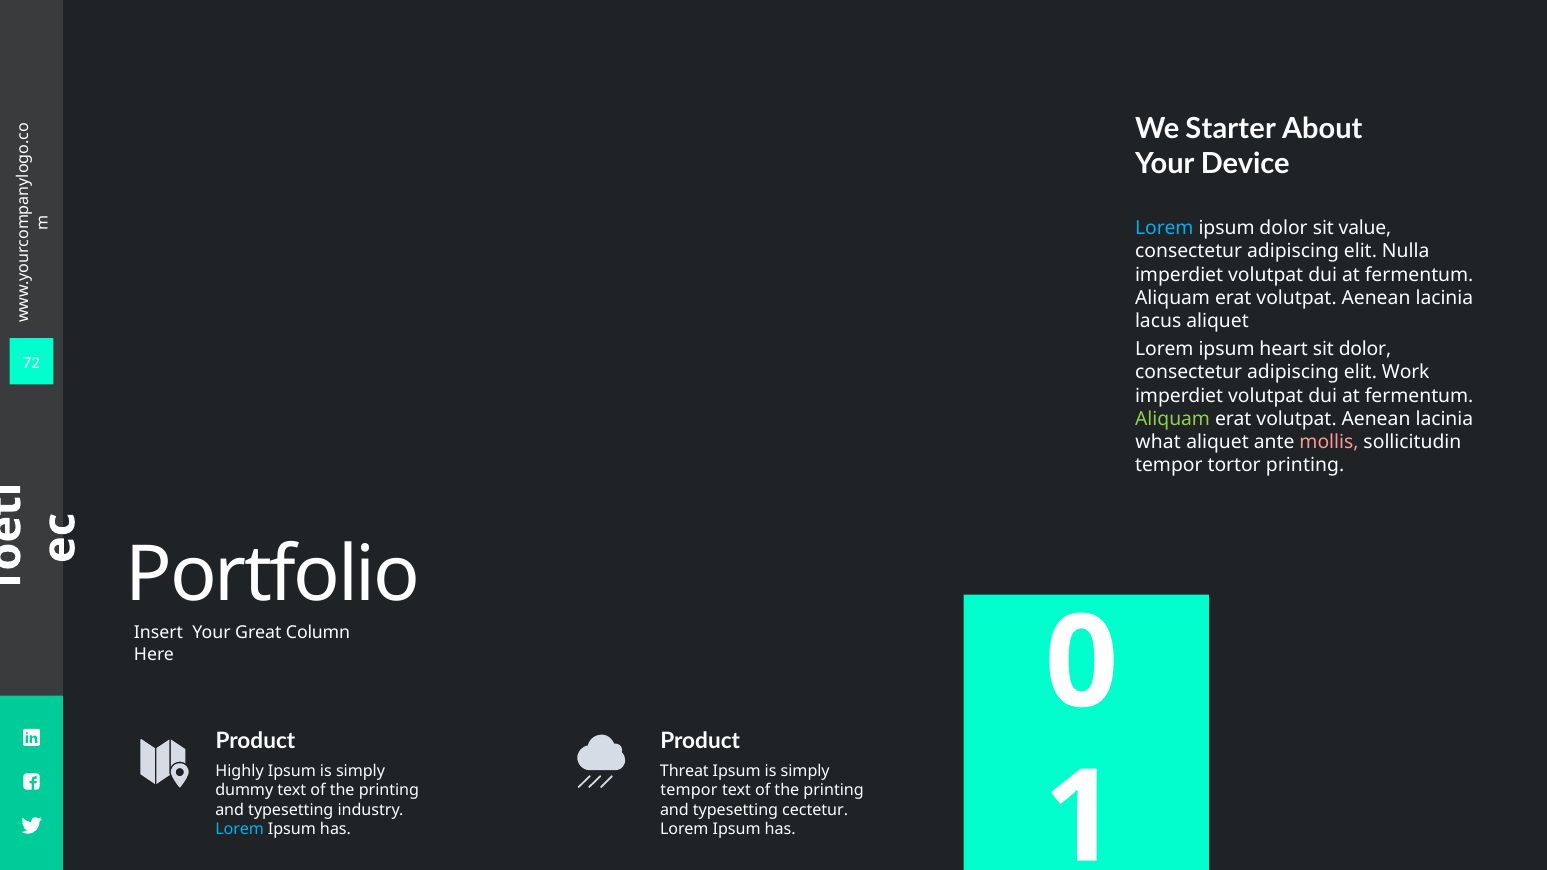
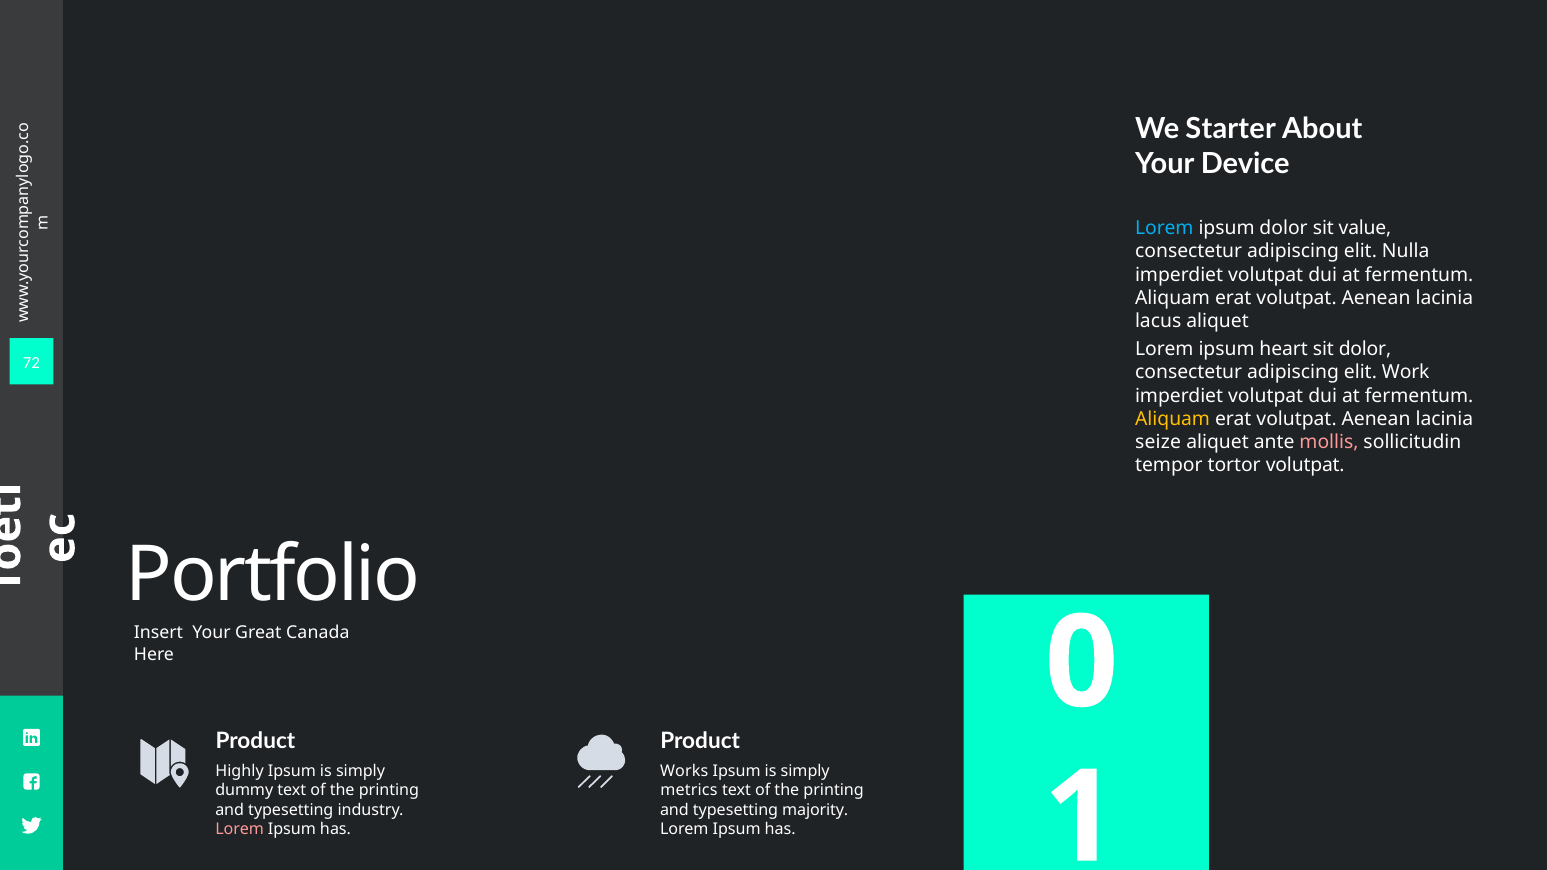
Aliquam at (1173, 419) colour: light green -> yellow
what: what -> seize
tortor printing: printing -> volutpat
Column: Column -> Canada
Threat: Threat -> Works
tempor at (689, 791): tempor -> metrics
cectetur: cectetur -> majority
Lorem at (240, 829) colour: light blue -> pink
